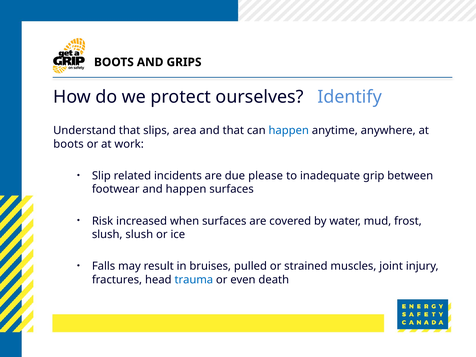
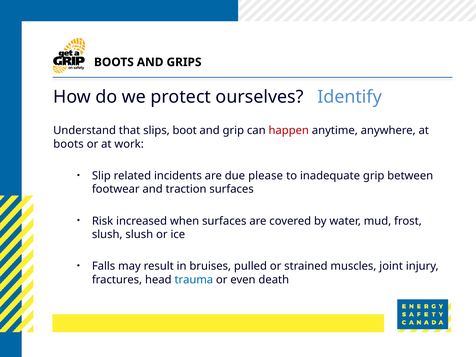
area: area -> boot
and that: that -> grip
happen at (289, 131) colour: blue -> red
and happen: happen -> traction
